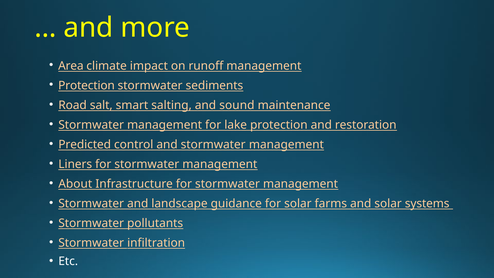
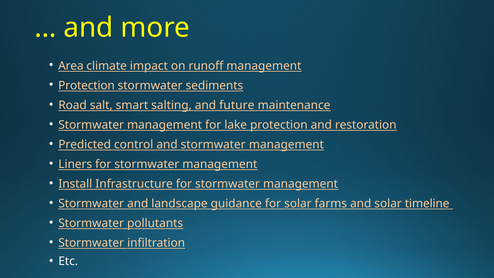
sound: sound -> future
About: About -> Install
systems: systems -> timeline
